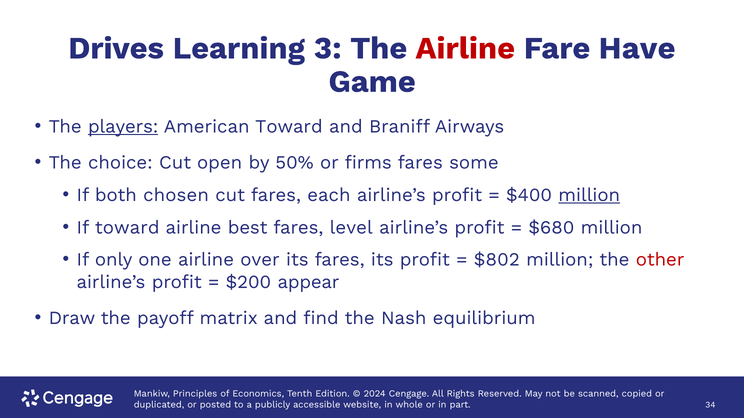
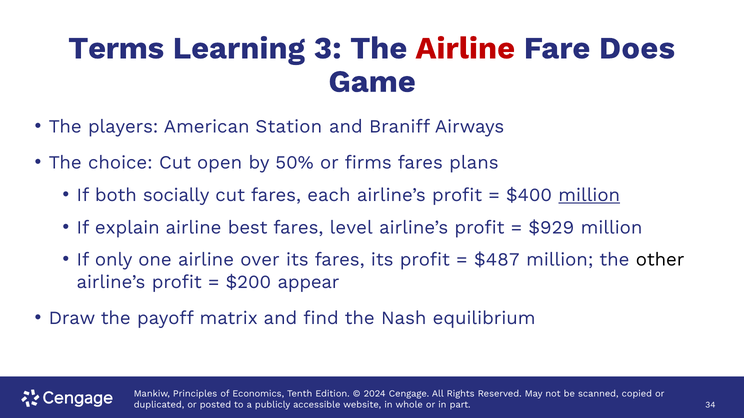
Drives: Drives -> Terms
Have: Have -> Does
players underline: present -> none
American Toward: Toward -> Station
some: some -> plans
chosen: chosen -> socially
If toward: toward -> explain
$680: $680 -> $929
$802: $802 -> $487
other colour: red -> black
